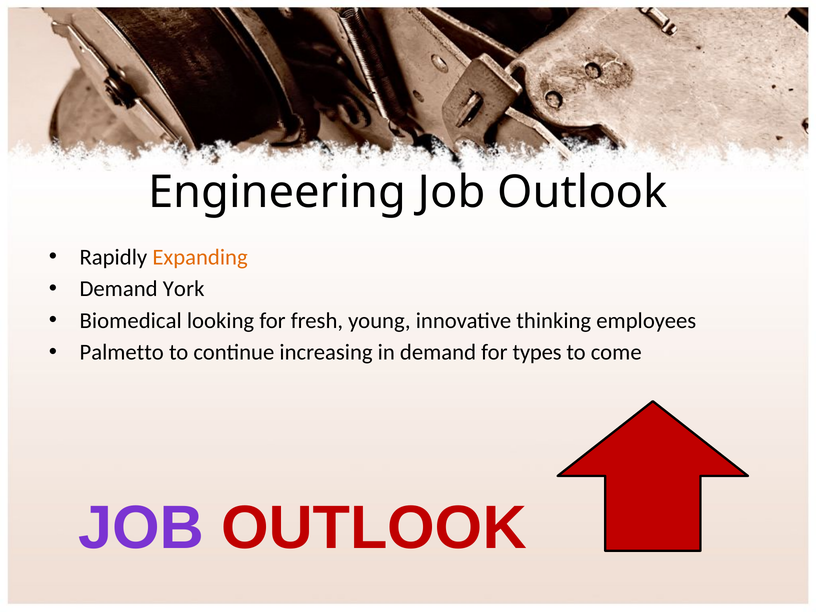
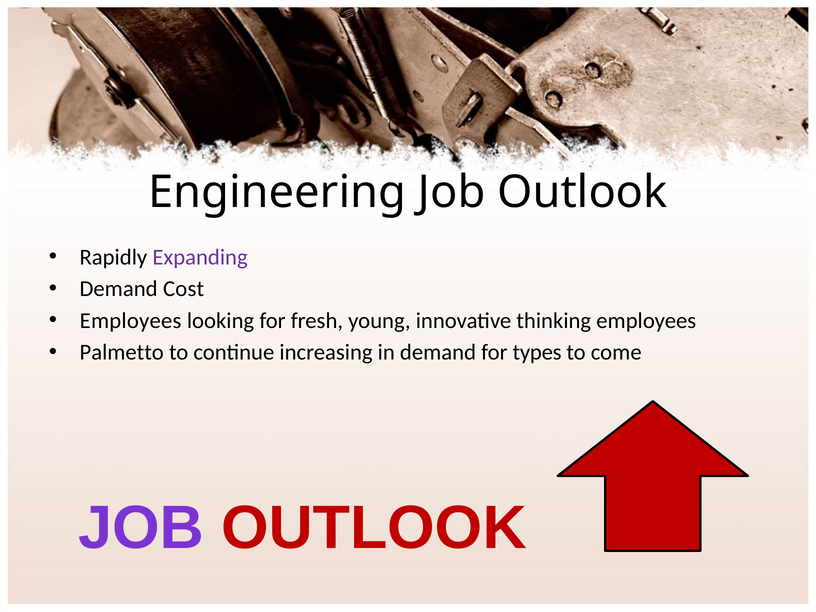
Expanding colour: orange -> purple
York: York -> Cost
Biomedical at (131, 321): Biomedical -> Employees
